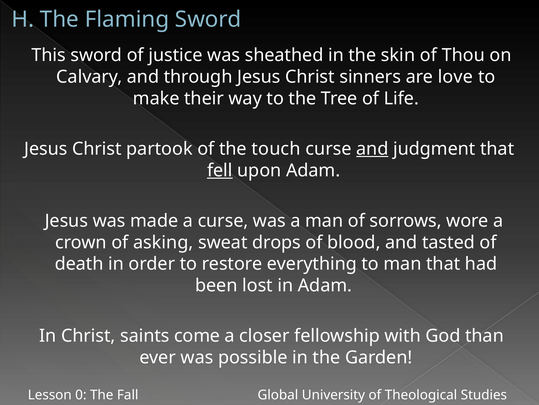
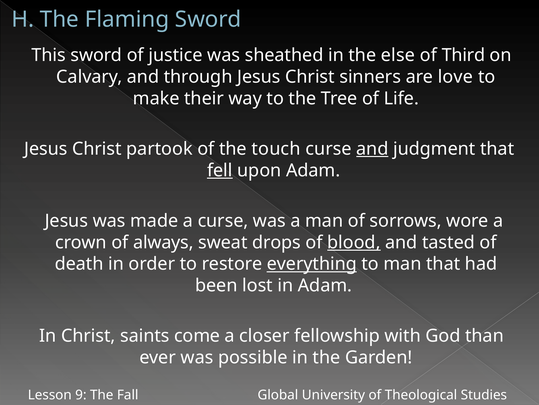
skin: skin -> else
Thou: Thou -> Third
asking: asking -> always
blood underline: none -> present
everything underline: none -> present
0: 0 -> 9
